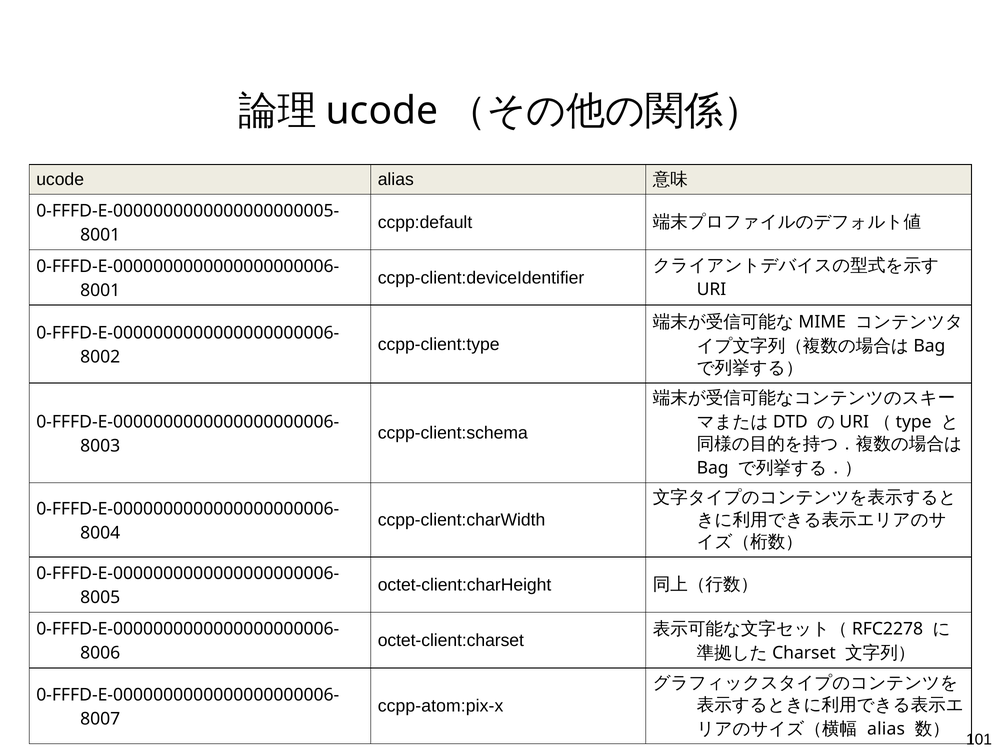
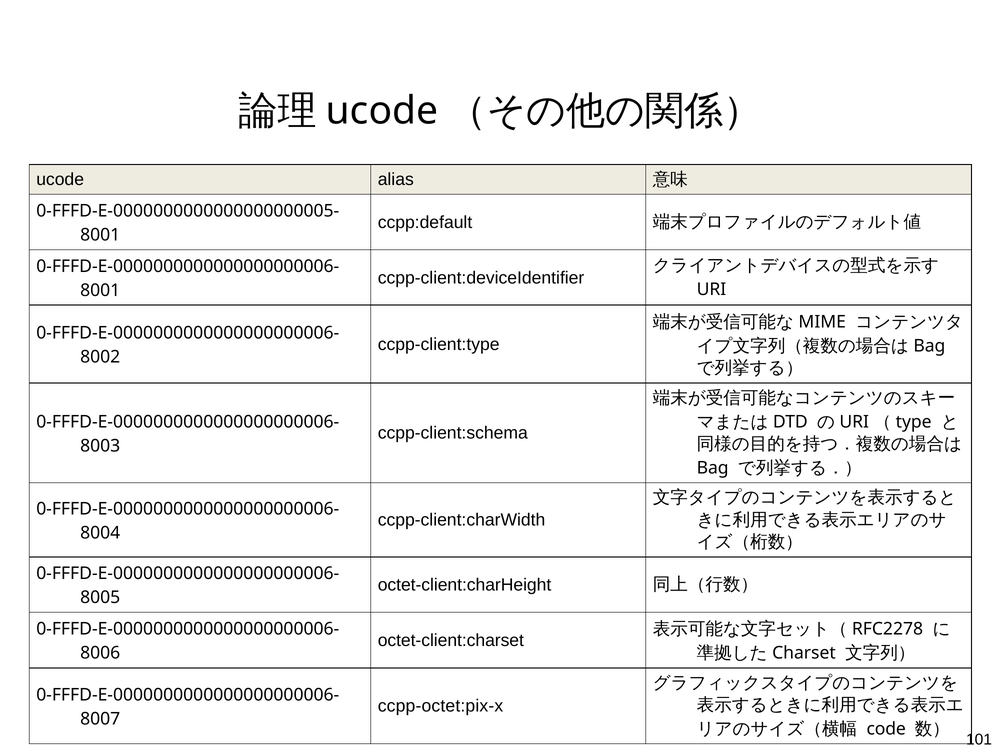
ccpp-atom:pix-x: ccpp-atom:pix-x -> ccpp-octet:pix-x
alias at (886, 729): alias -> code
